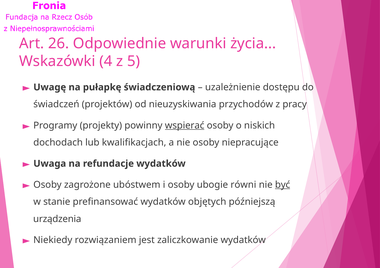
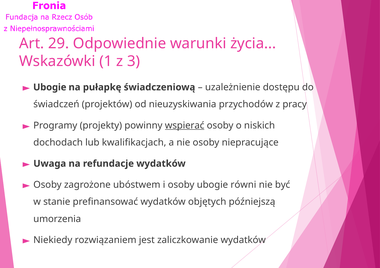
26: 26 -> 29
4: 4 -> 1
5: 5 -> 3
Uwagę at (50, 87): Uwagę -> Ubogie
być underline: present -> none
urządzenia: urządzenia -> umorzenia
